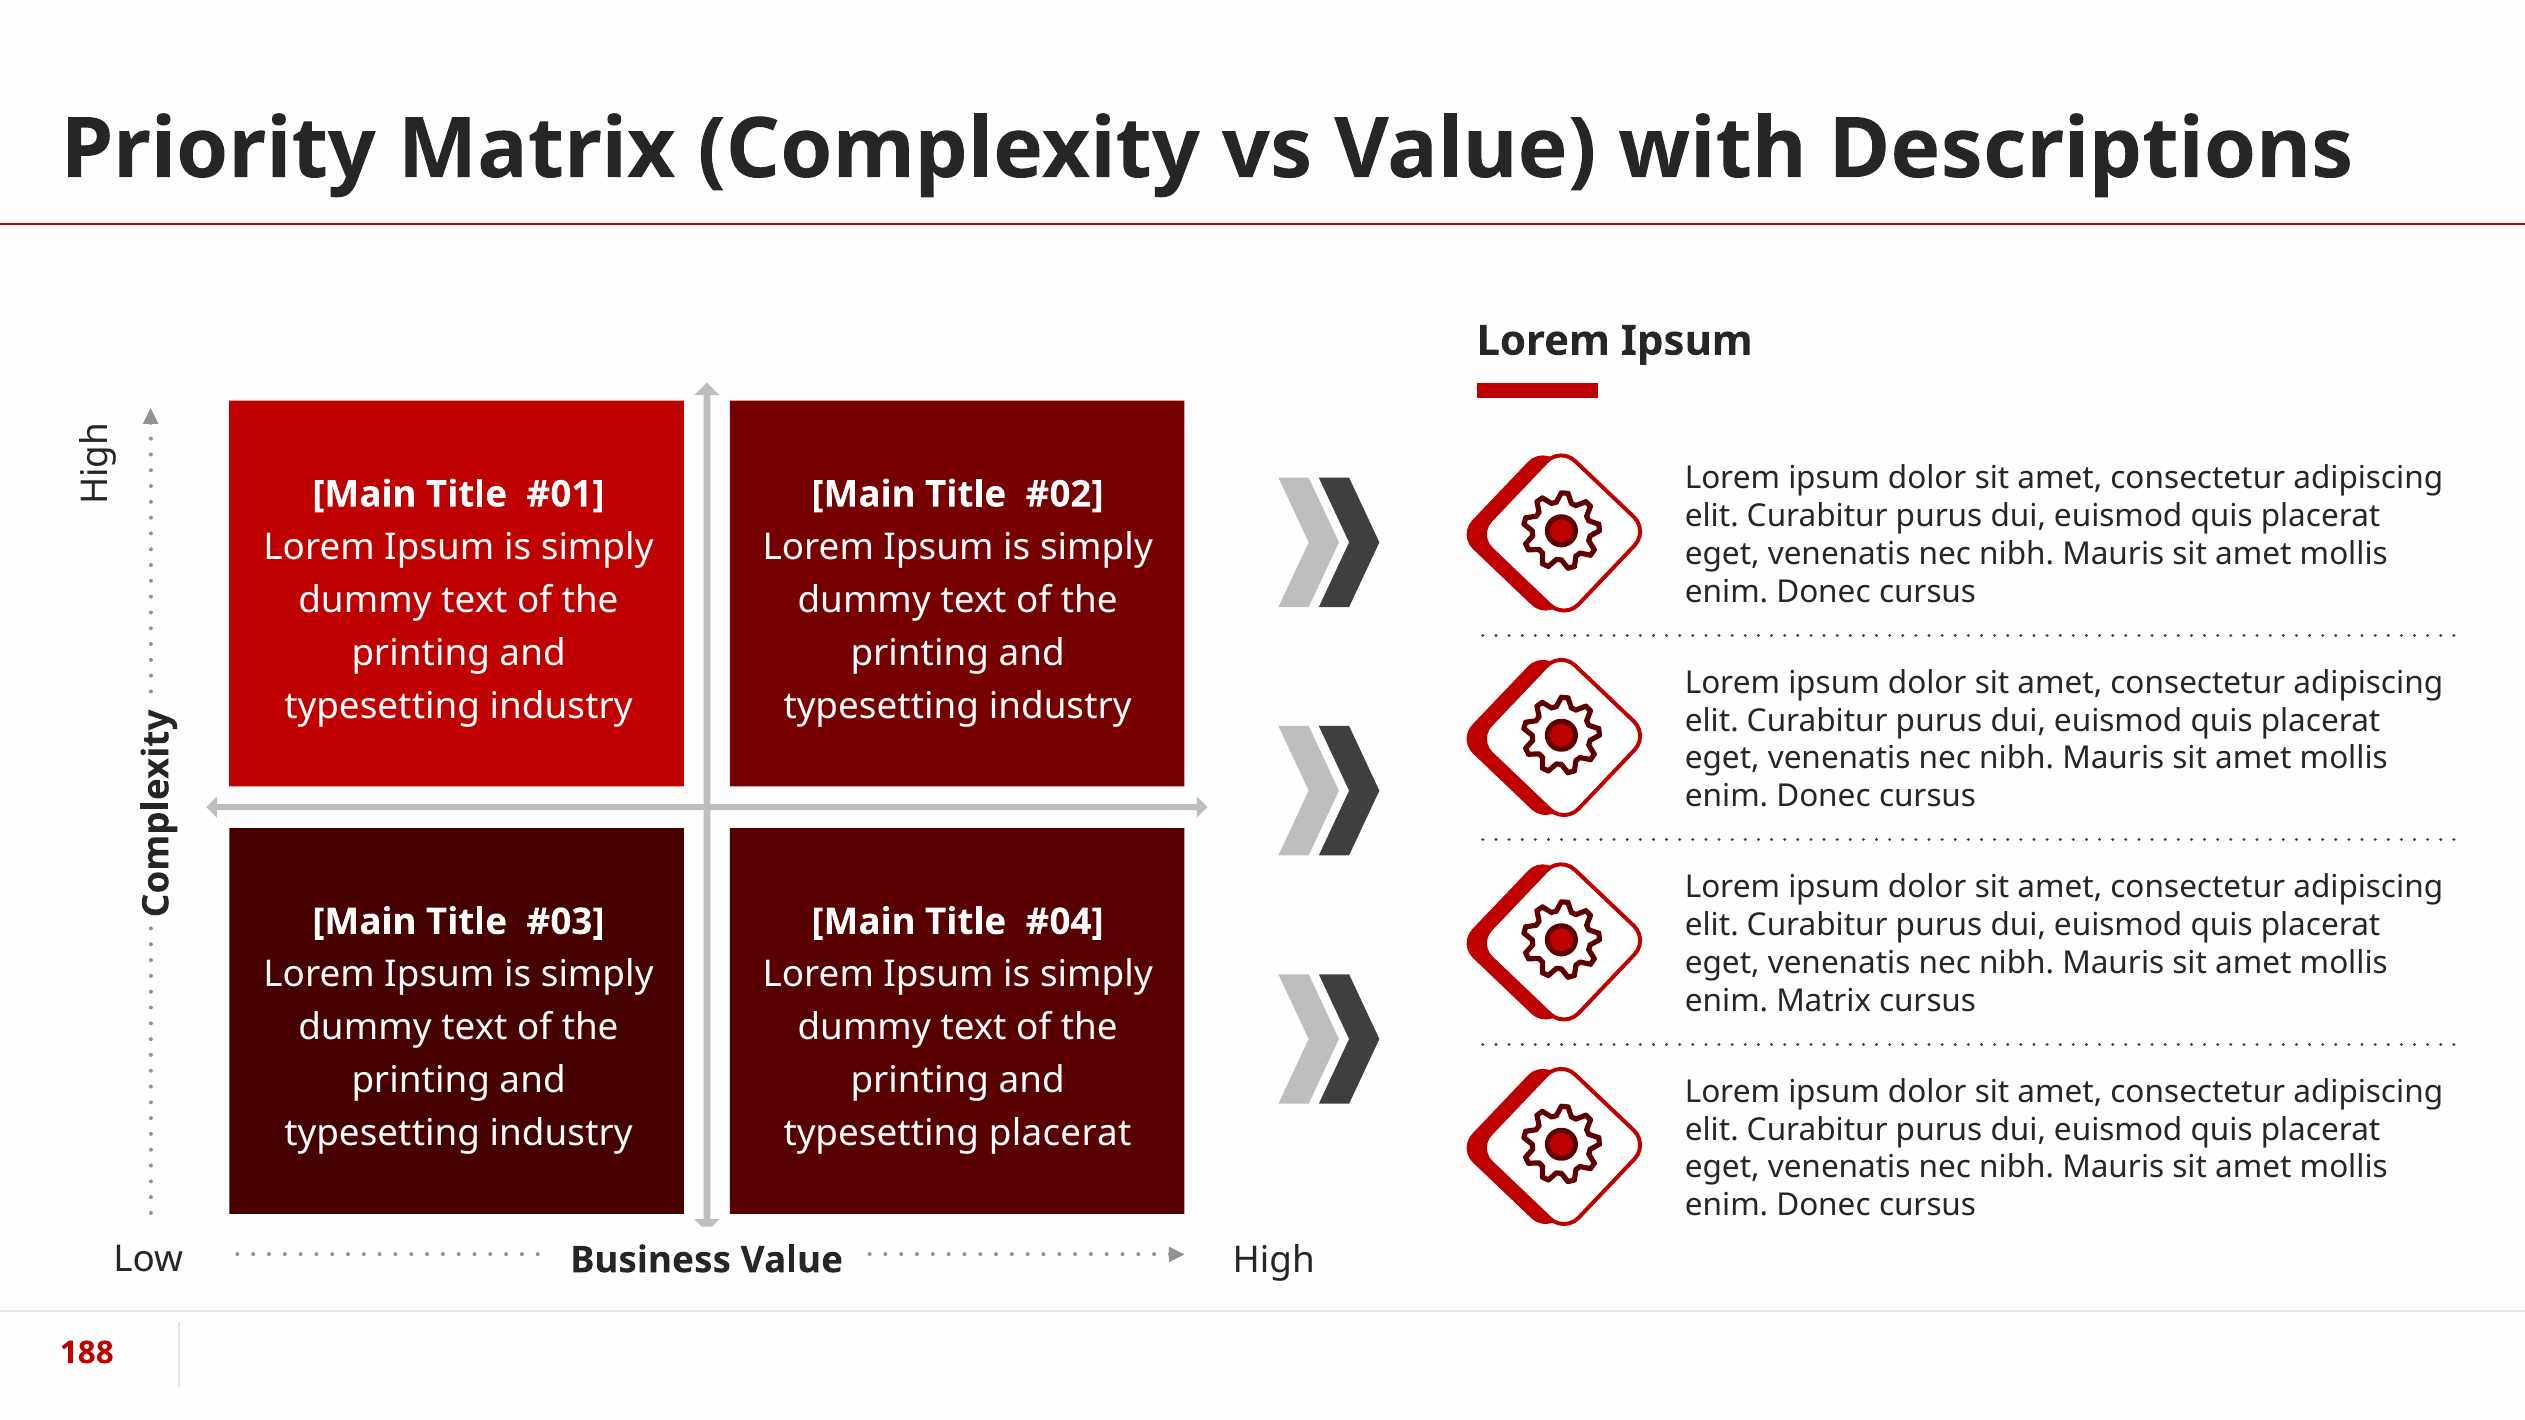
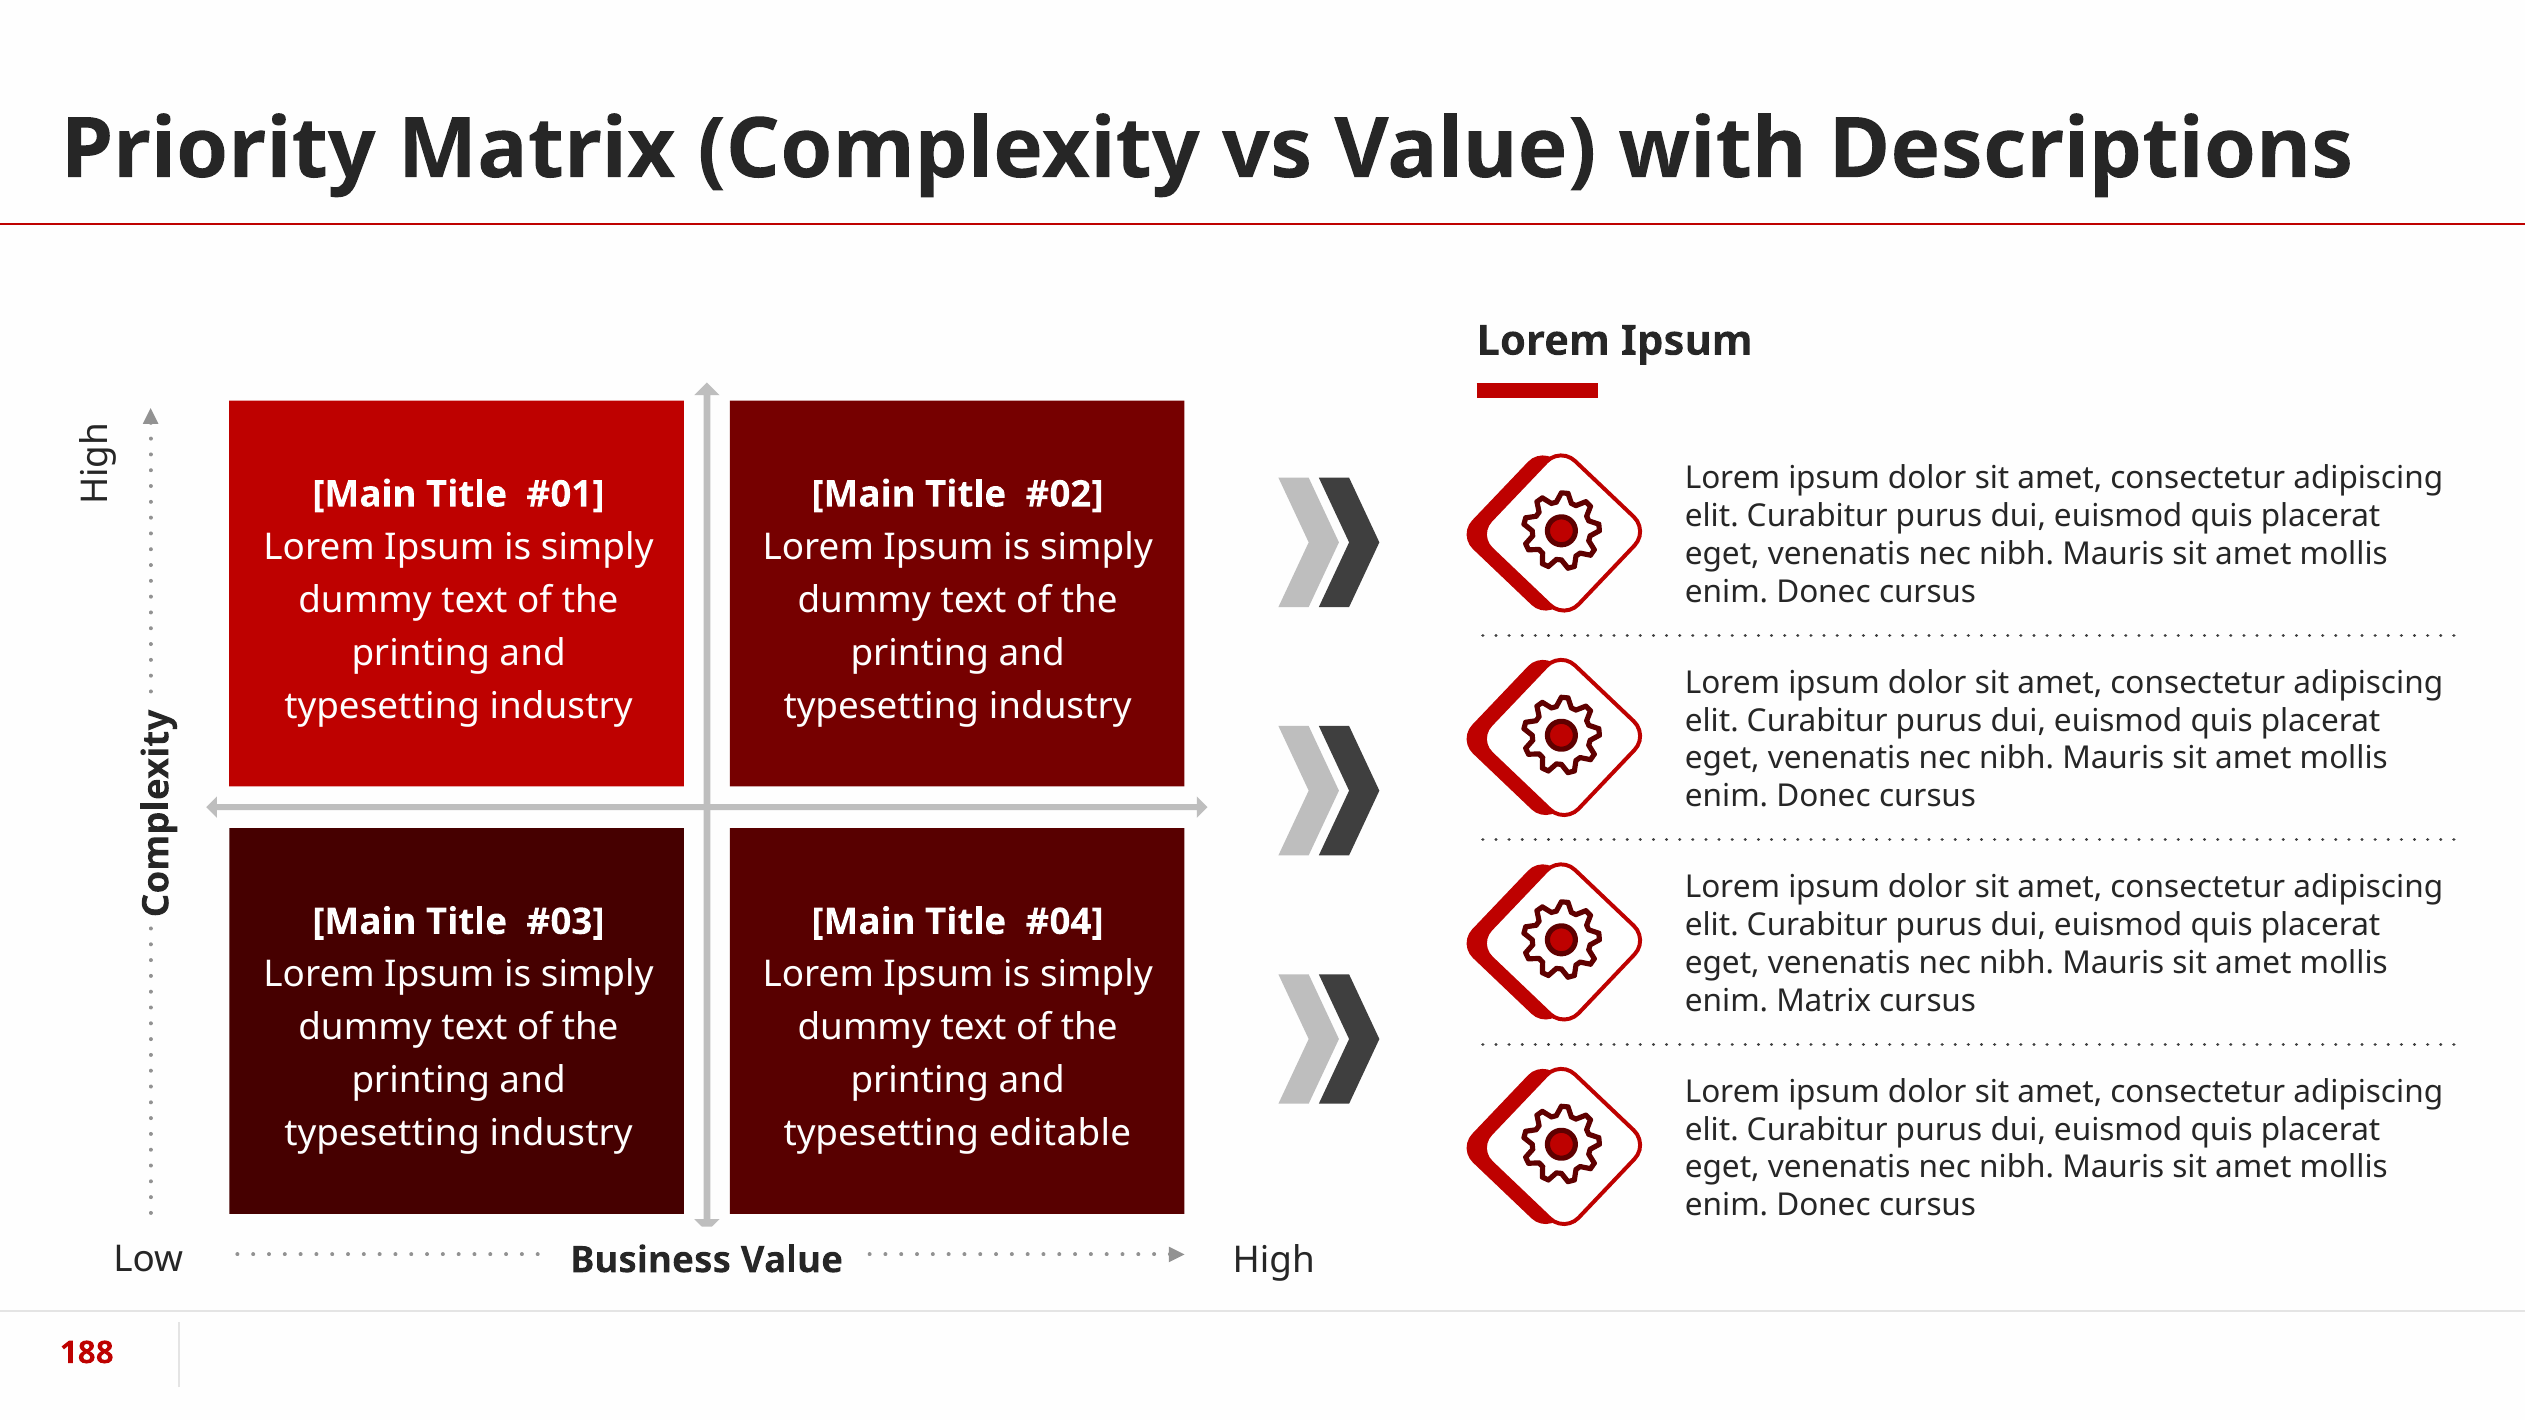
typesetting placerat: placerat -> editable
